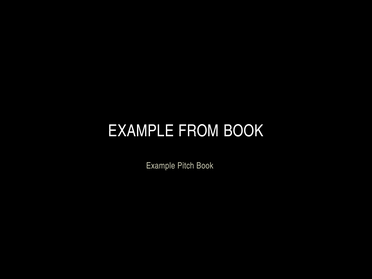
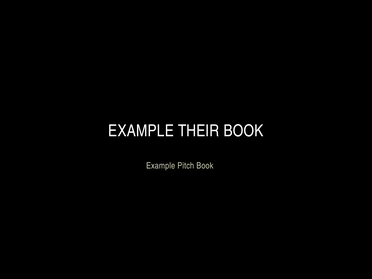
FROM: FROM -> THEIR
